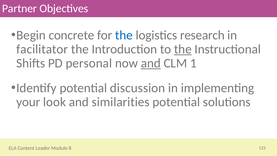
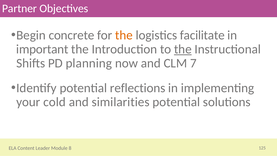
the at (124, 35) colour: blue -> orange
research: research -> facilitate
facilitator: facilitator -> important
personal: personal -> planning
and at (151, 63) underline: present -> none
1: 1 -> 7
discussion: discussion -> reflections
look: look -> cold
